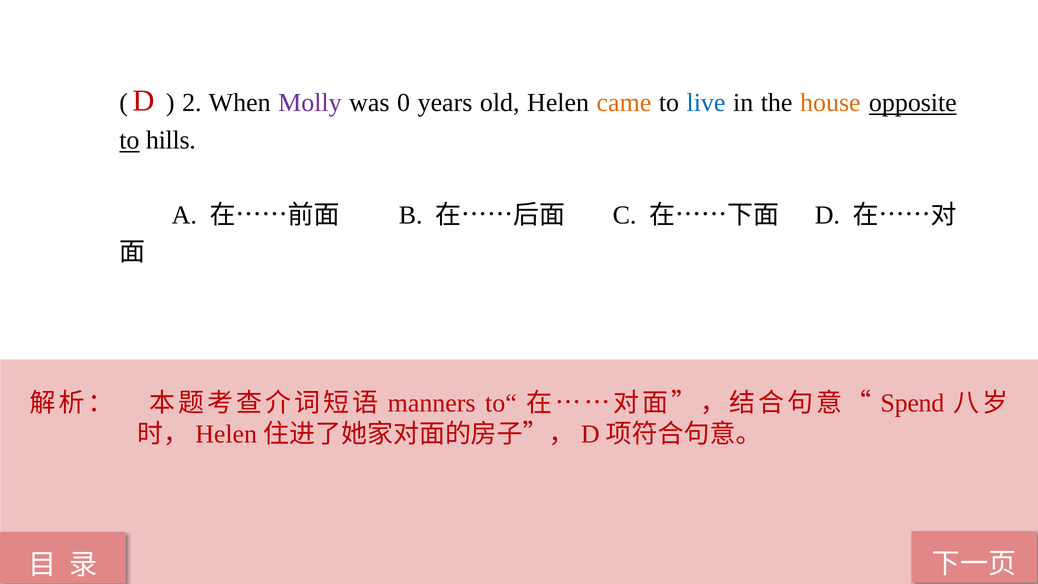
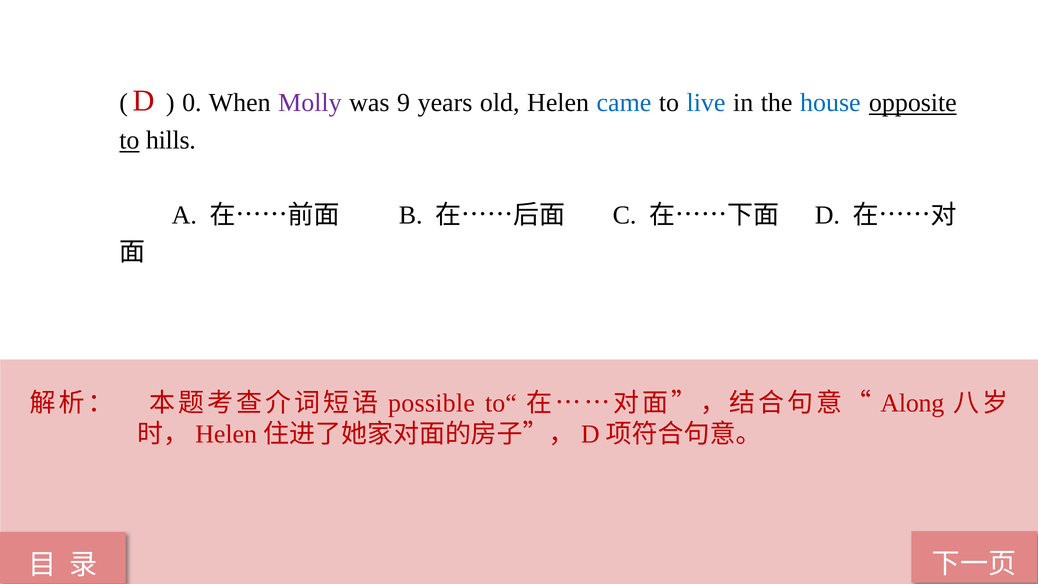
2: 2 -> 0
0: 0 -> 9
came colour: orange -> blue
house colour: orange -> blue
manners: manners -> possible
Spend: Spend -> Along
